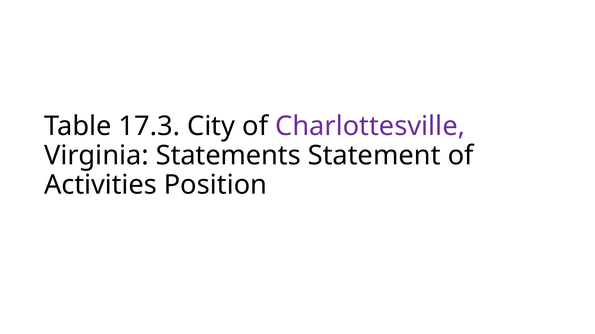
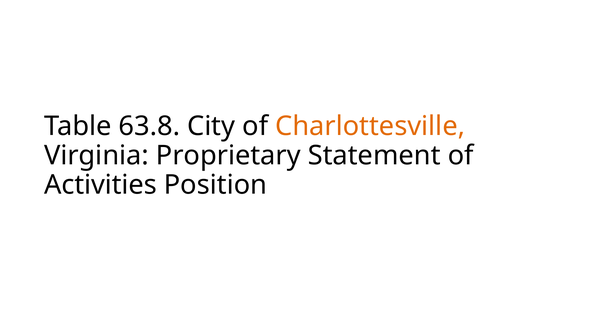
17.3: 17.3 -> 63.8
Charlottesville colour: purple -> orange
Statements: Statements -> Proprietary
